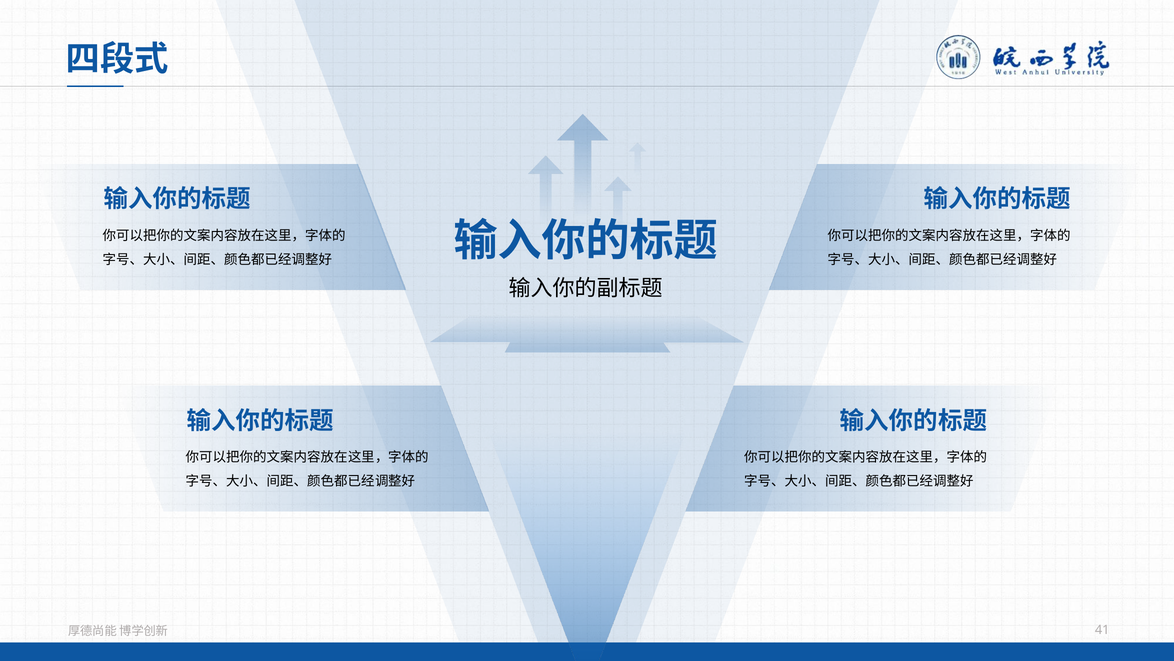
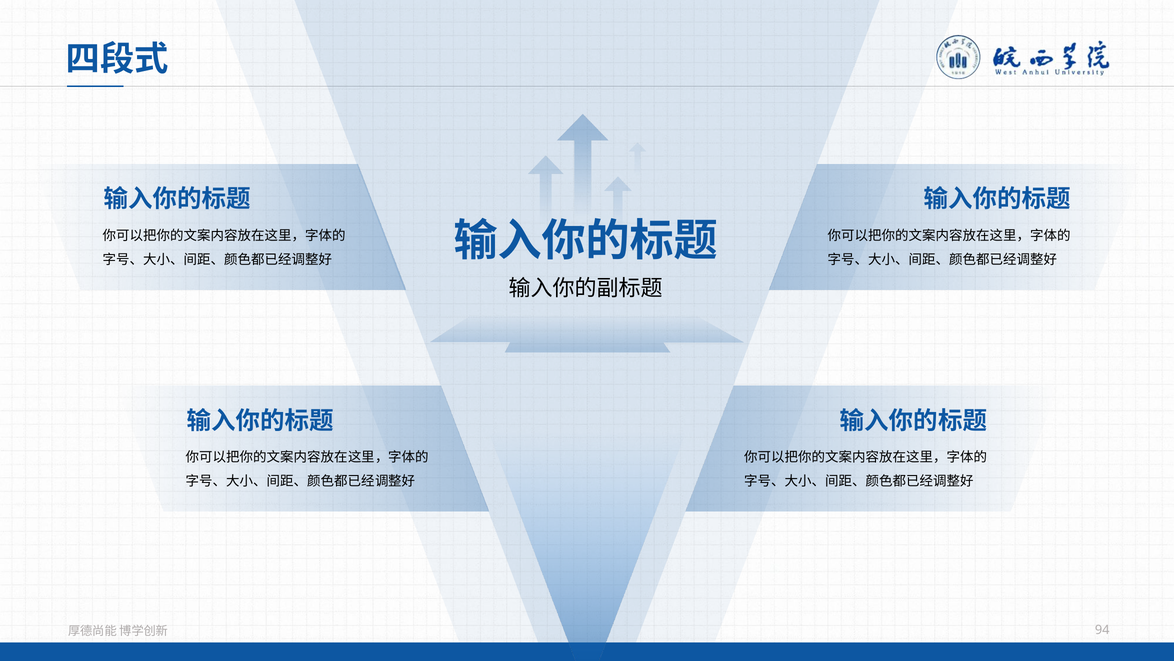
41: 41 -> 94
